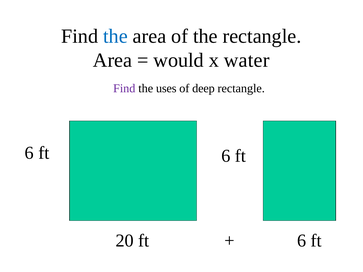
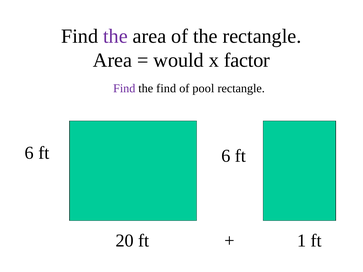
the at (115, 36) colour: blue -> purple
water: water -> factor
the uses: uses -> find
deep: deep -> pool
6 at (302, 241): 6 -> 1
